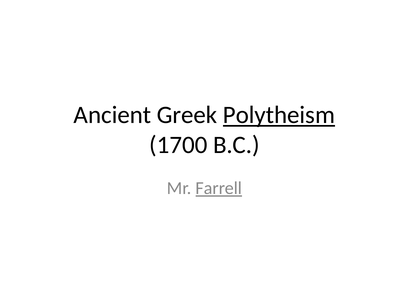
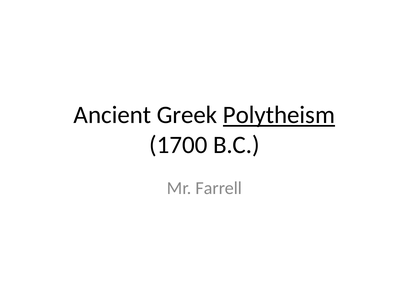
Farrell underline: present -> none
